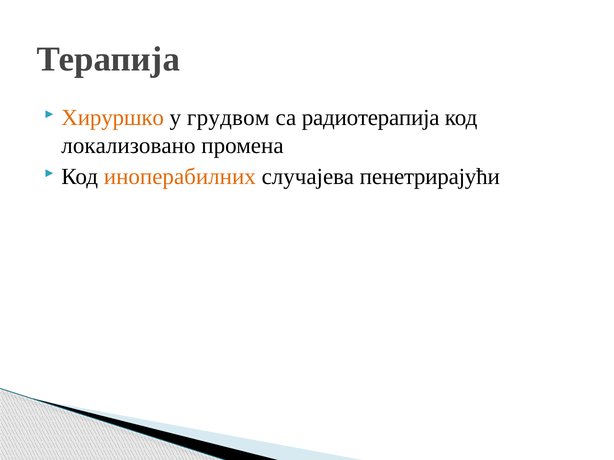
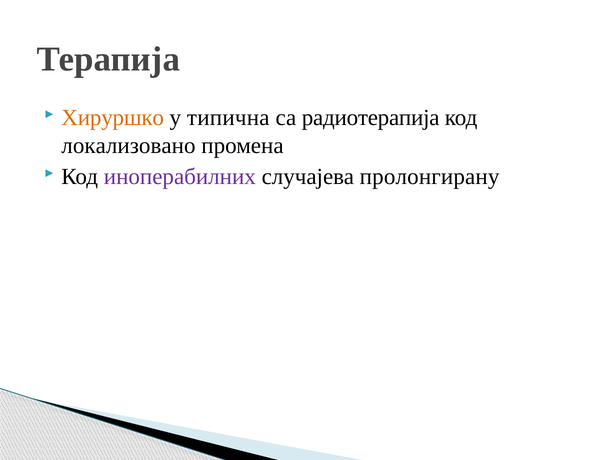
грудвом: грудвом -> типична
иноперабилних colour: orange -> purple
пенетрирајући: пенетрирајући -> пролонгирану
